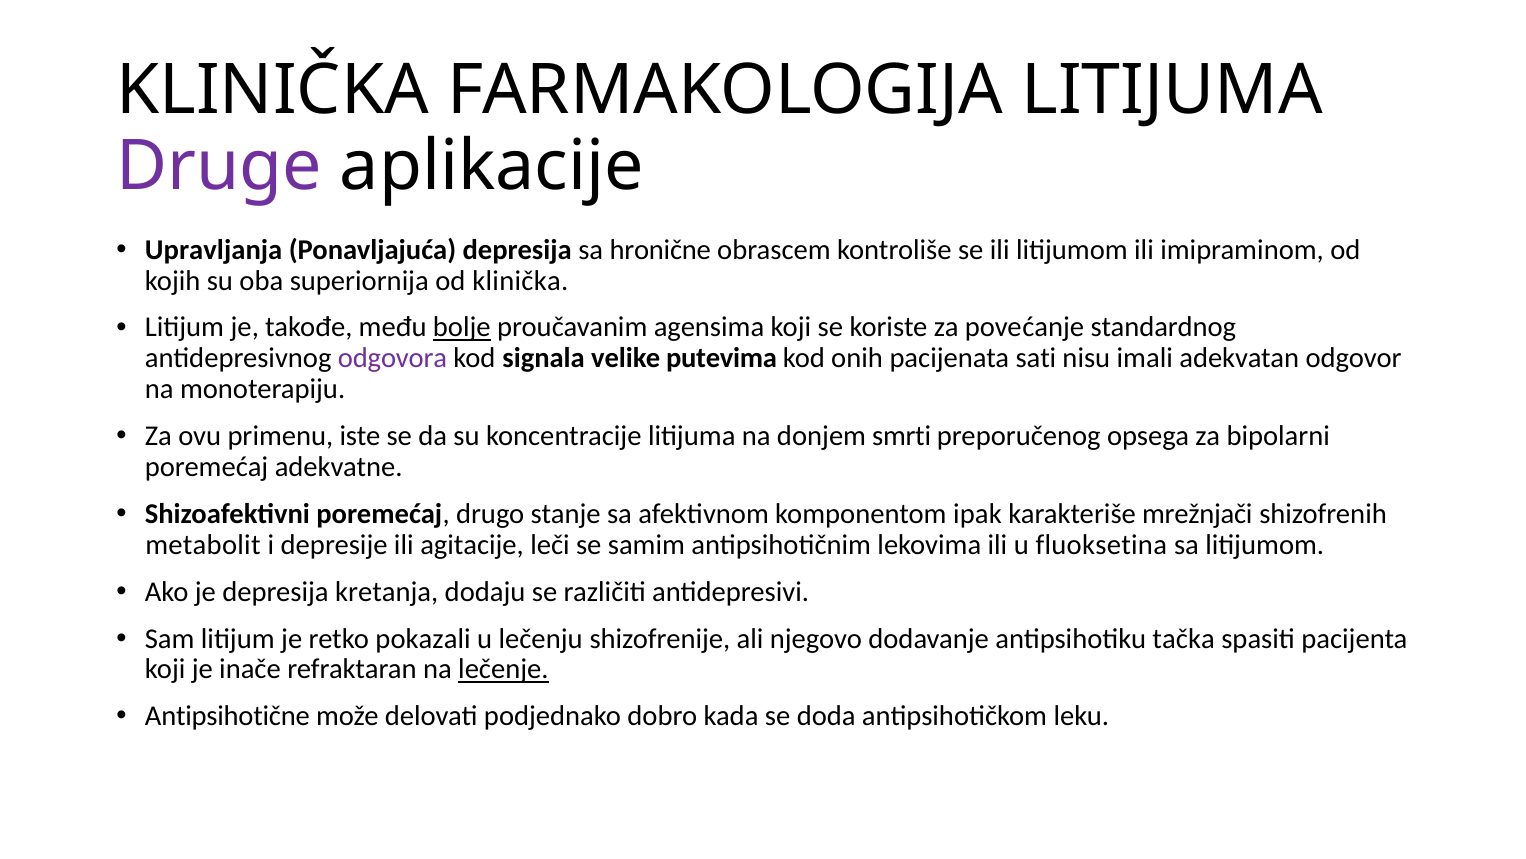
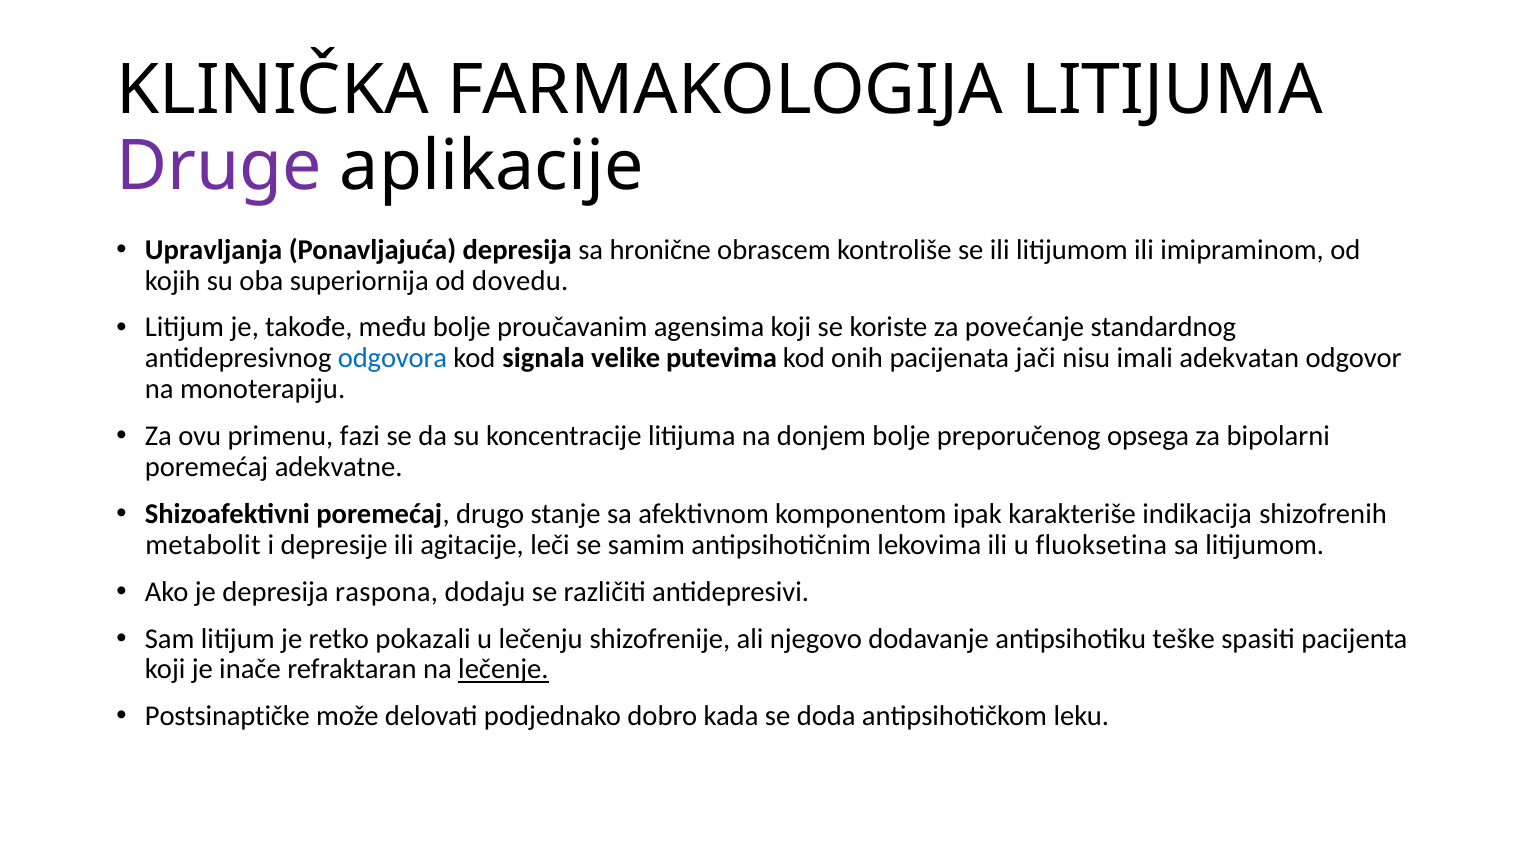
od klinička: klinička -> dovedu
bolje at (462, 327) underline: present -> none
odgovora colour: purple -> blue
sati: sati -> jači
iste: iste -> fazi
donjem smrti: smrti -> bolje
mrežnjači: mrežnjači -> indikacija
kretanja: kretanja -> raspona
tačka: tačka -> teške
Antipsihotične: Antipsihotične -> Postsinaptičke
